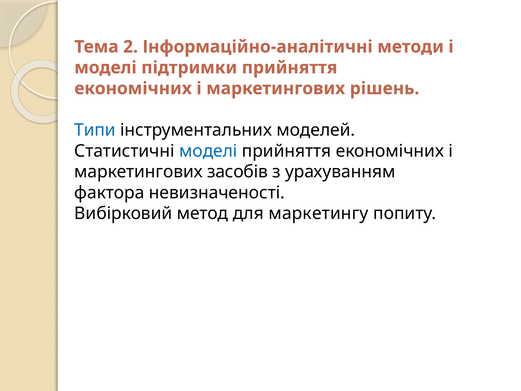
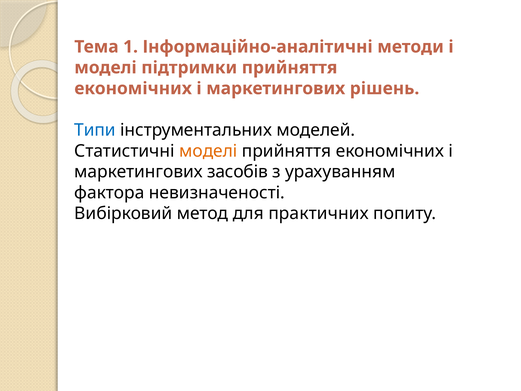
2: 2 -> 1
моделі at (208, 151) colour: blue -> orange
маркетингу: маркетингу -> практичних
